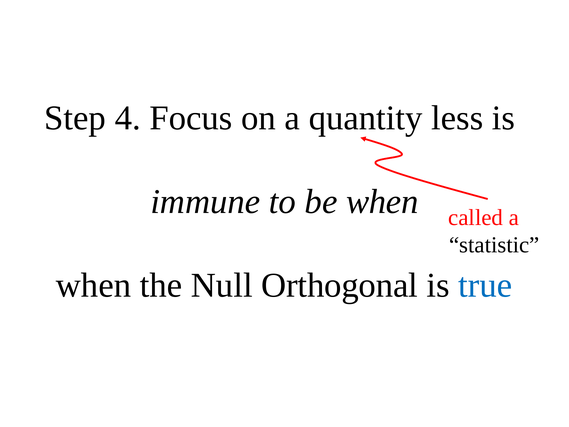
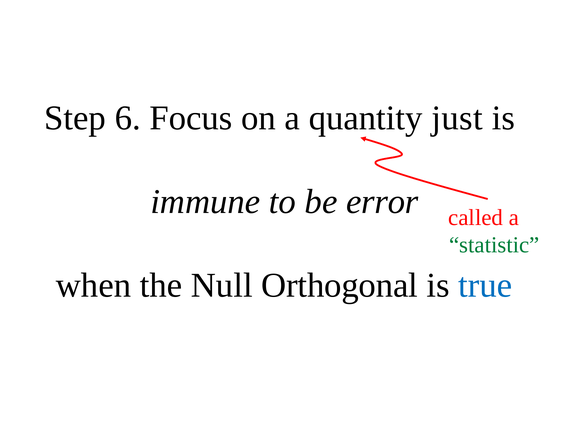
4: 4 -> 6
less: less -> just
be when: when -> error
statistic colour: black -> green
